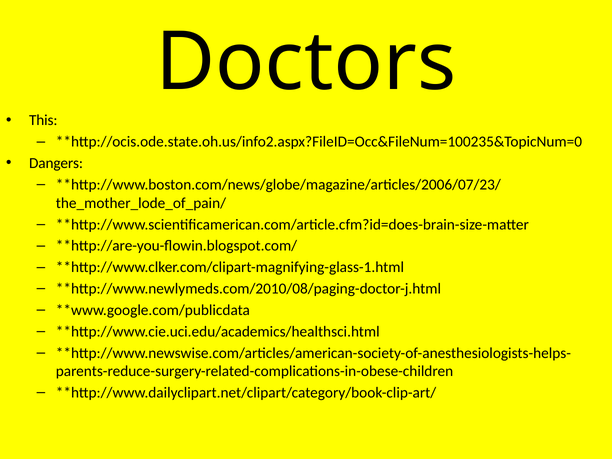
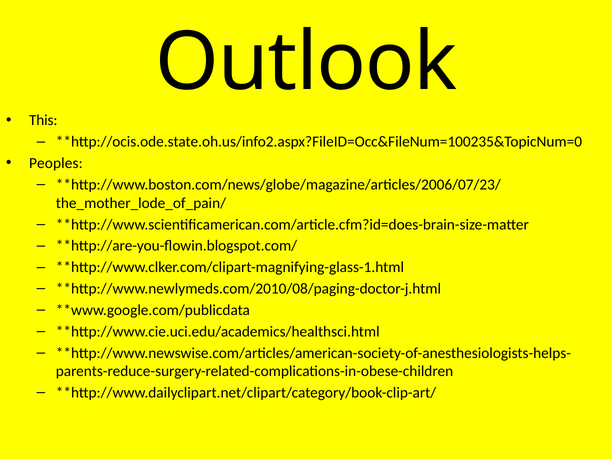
Doctors: Doctors -> Outlook
Dangers: Dangers -> Peoples
